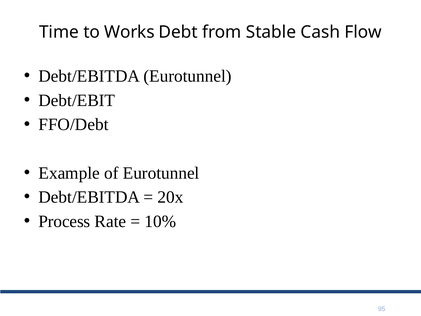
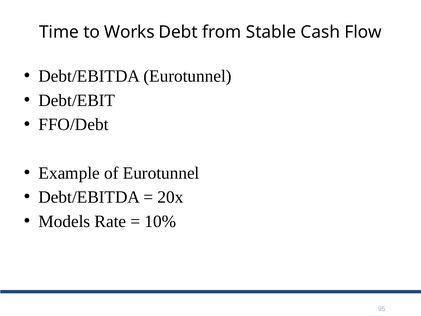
Process: Process -> Models
